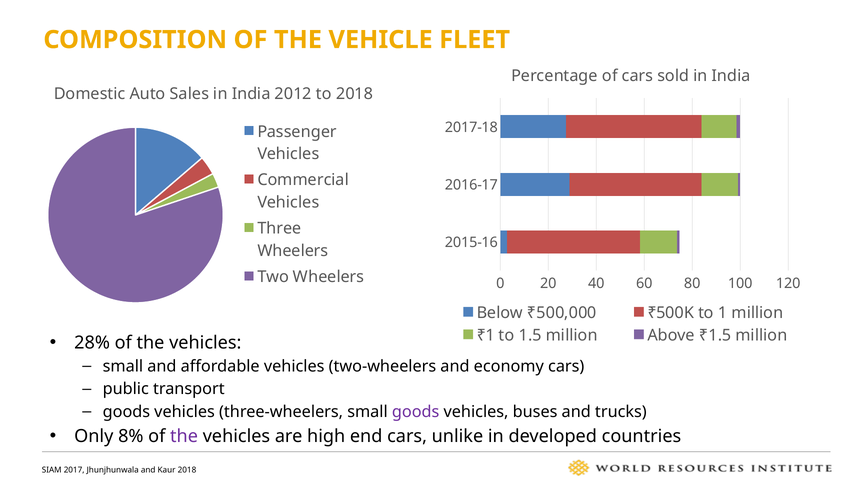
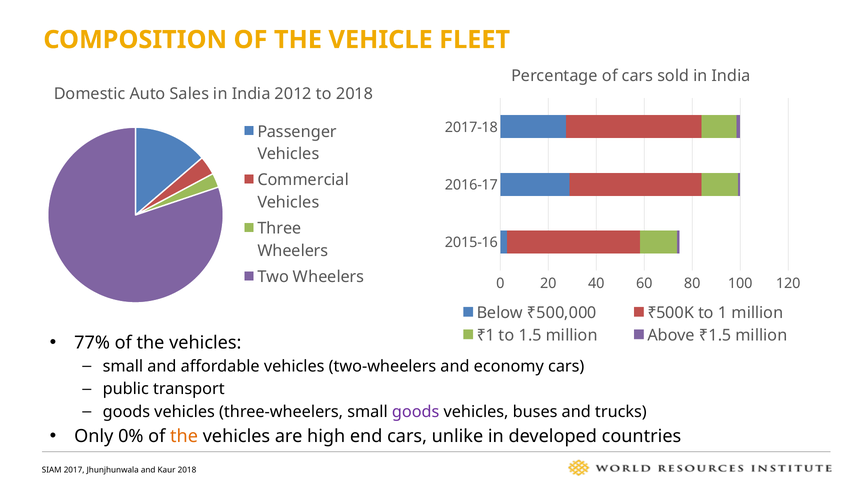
28%: 28% -> 77%
8%: 8% -> 0%
the at (184, 436) colour: purple -> orange
